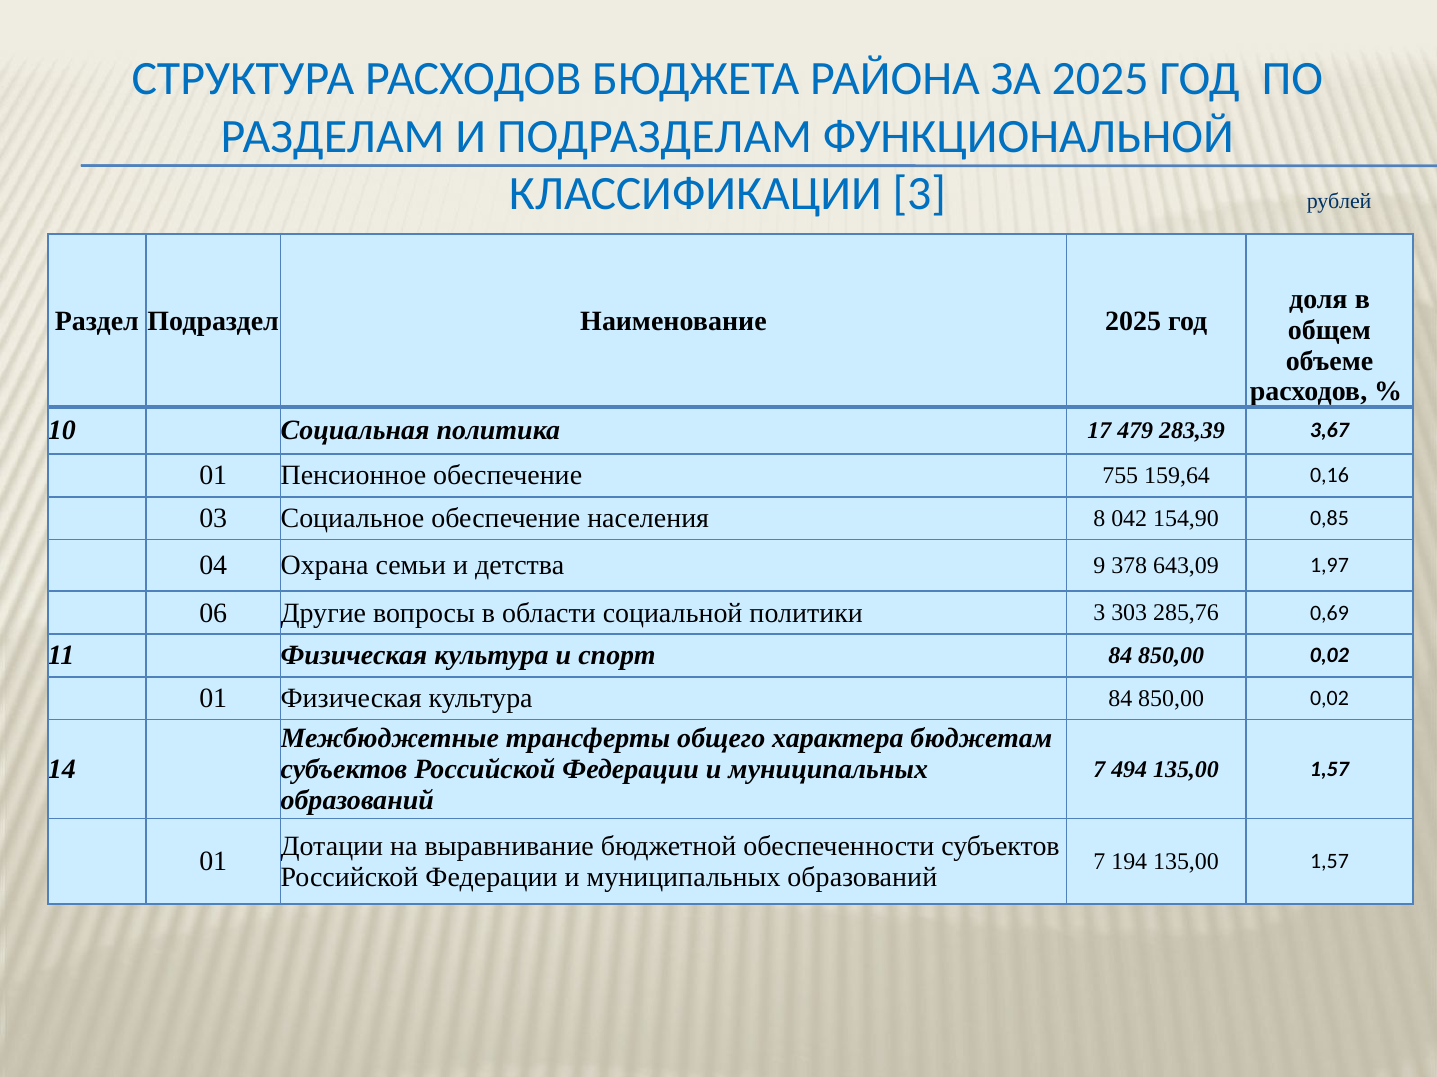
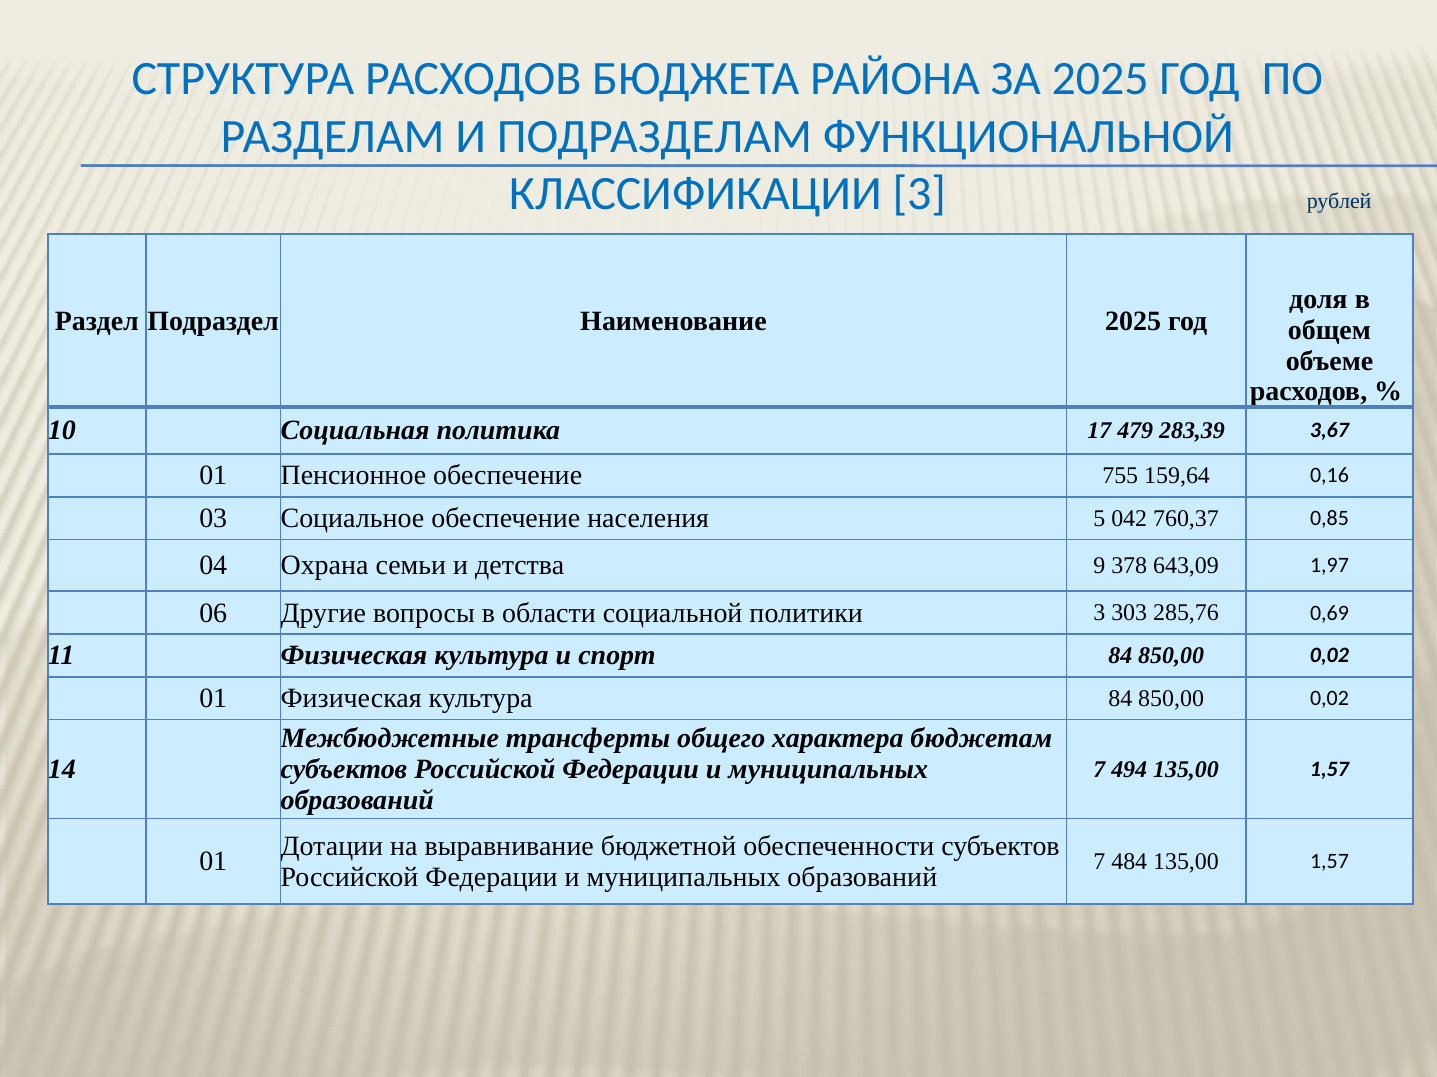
8: 8 -> 5
154,90: 154,90 -> 760,37
194: 194 -> 484
